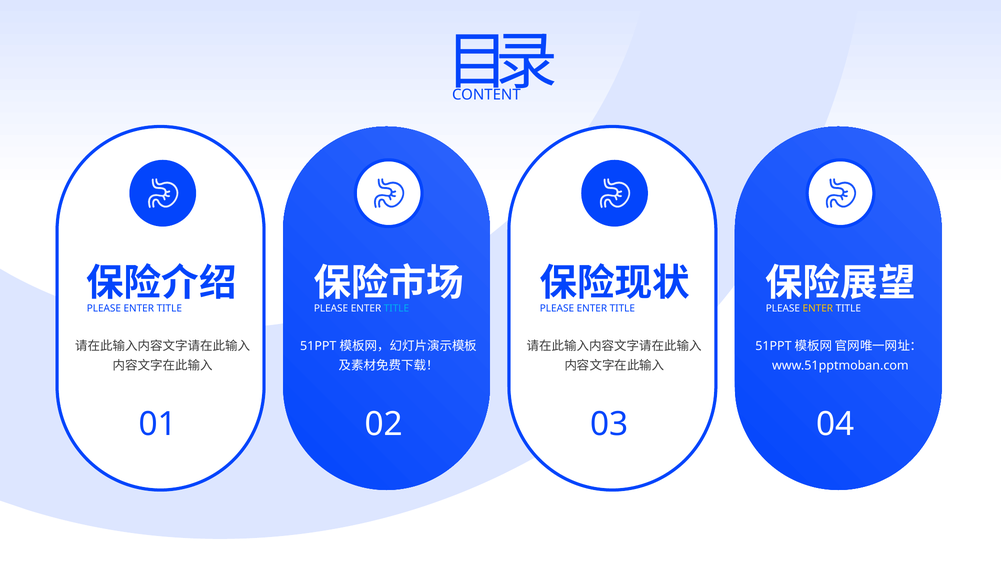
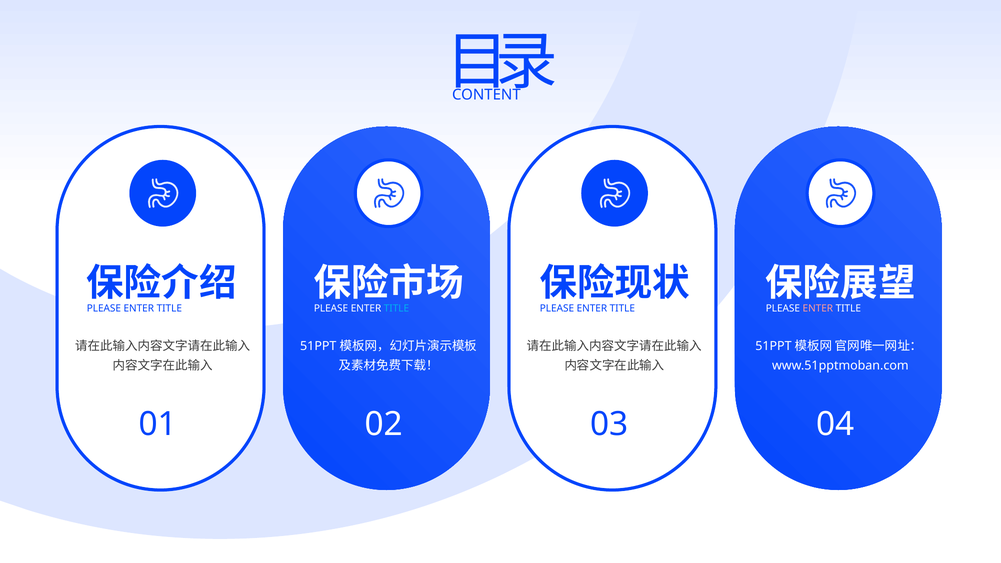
ENTER at (818, 309) colour: yellow -> pink
